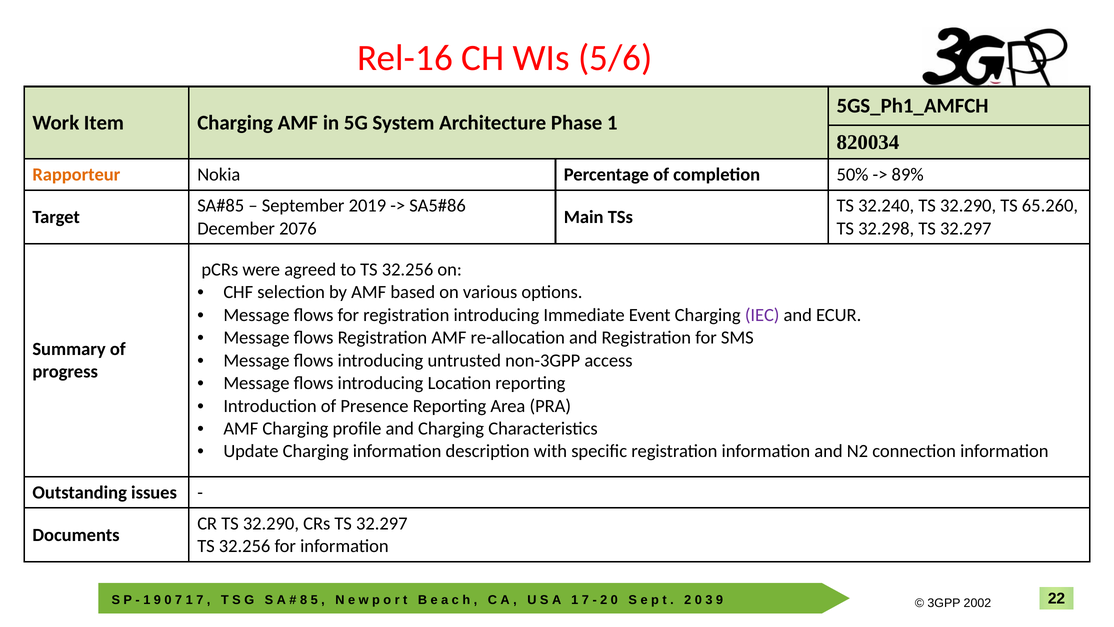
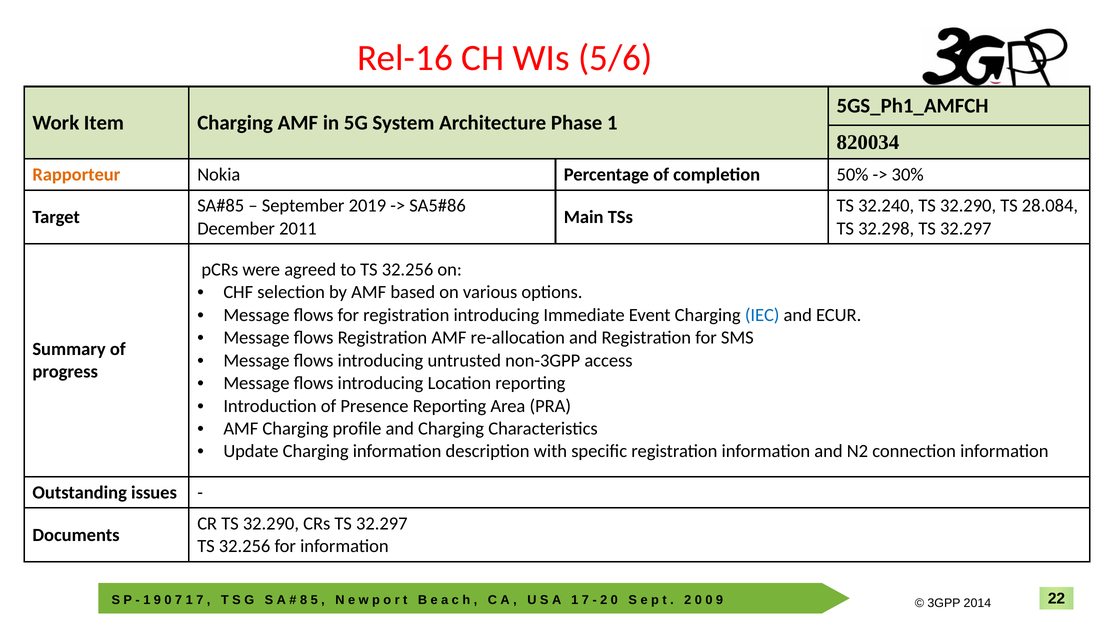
89%: 89% -> 30%
65.260: 65.260 -> 28.084
2076: 2076 -> 2011
IEC colour: purple -> blue
3 at (709, 599): 3 -> 0
2002: 2002 -> 2014
